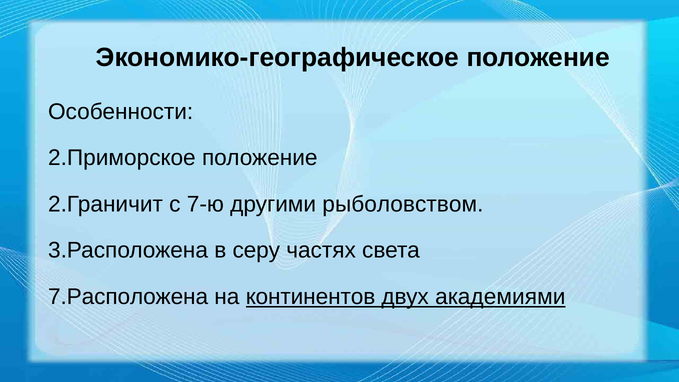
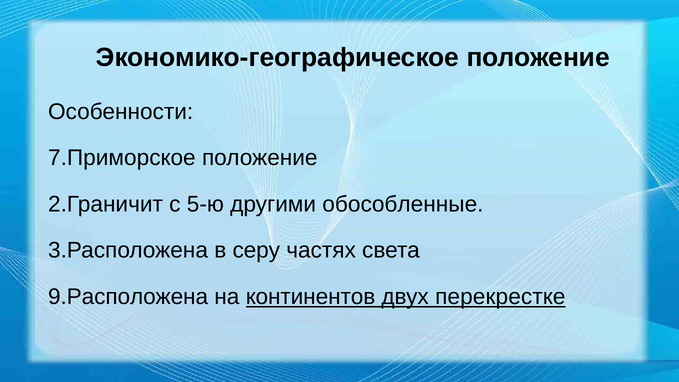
2.Приморское: 2.Приморское -> 7.Приморское
7-ю: 7-ю -> 5-ю
рыболовством: рыболовством -> обособленные
7.Расположена: 7.Расположена -> 9.Расположена
академиями: академиями -> перекрестке
